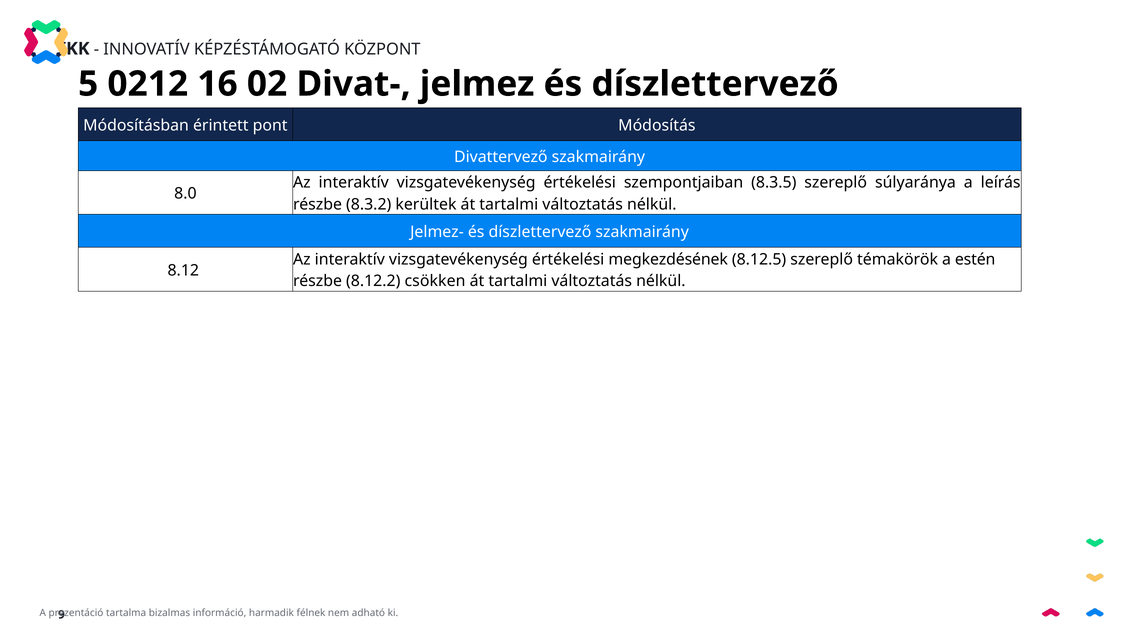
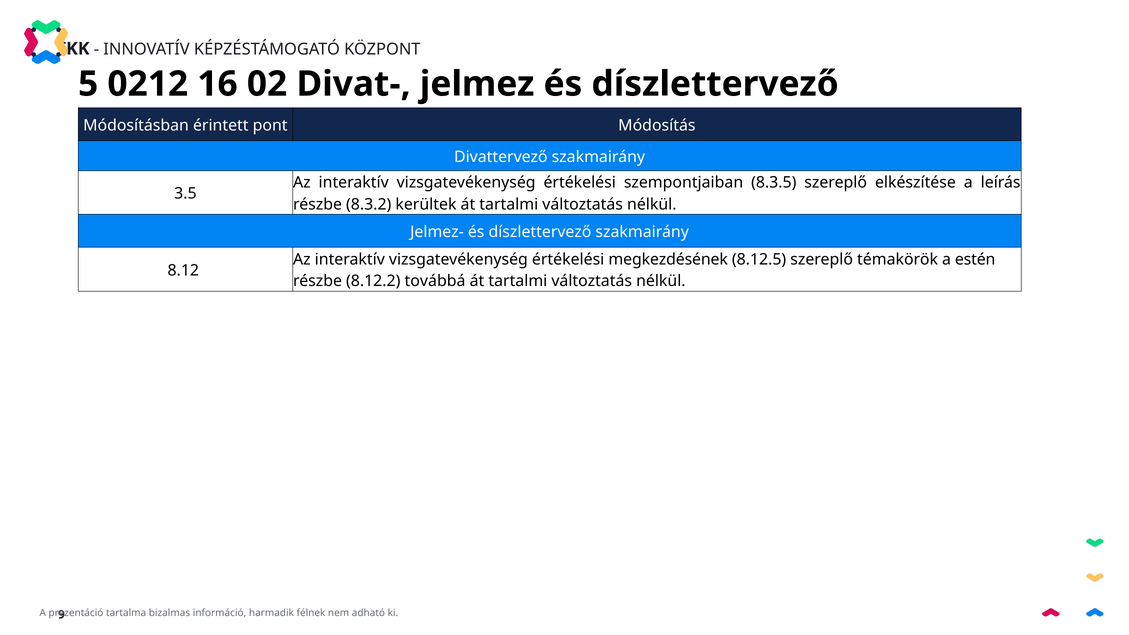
súlyaránya: súlyaránya -> elkészítése
8.0: 8.0 -> 3.5
csökken: csökken -> továbbá
